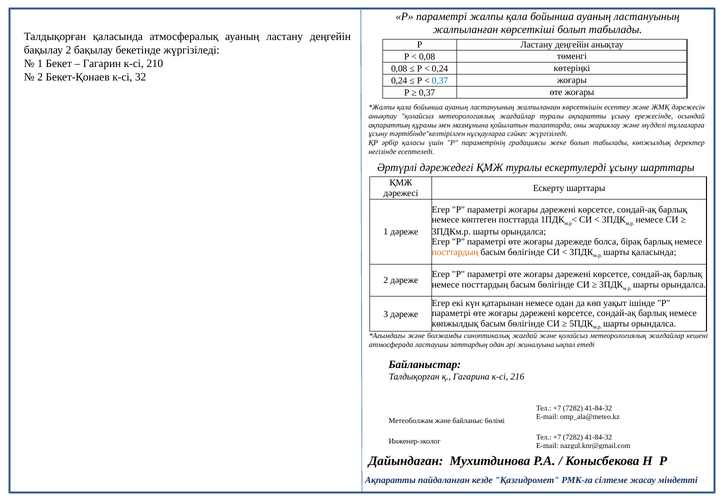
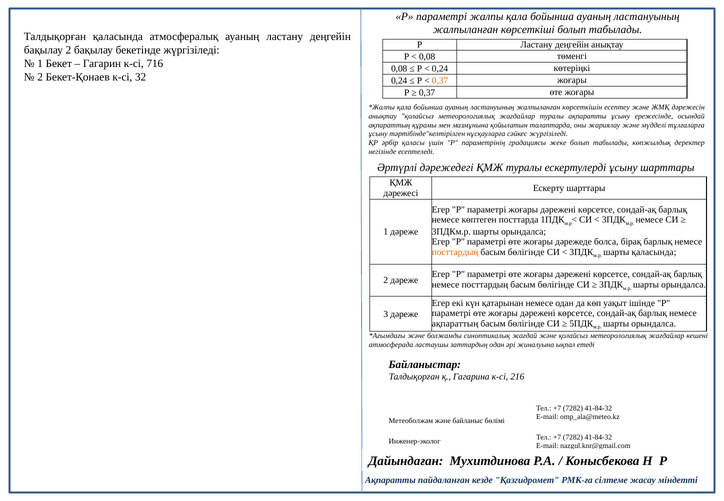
210: 210 -> 716
0,37 at (440, 81) colour: blue -> orange
көпжылдық at (455, 324): көпжылдық -> ақпараттың
